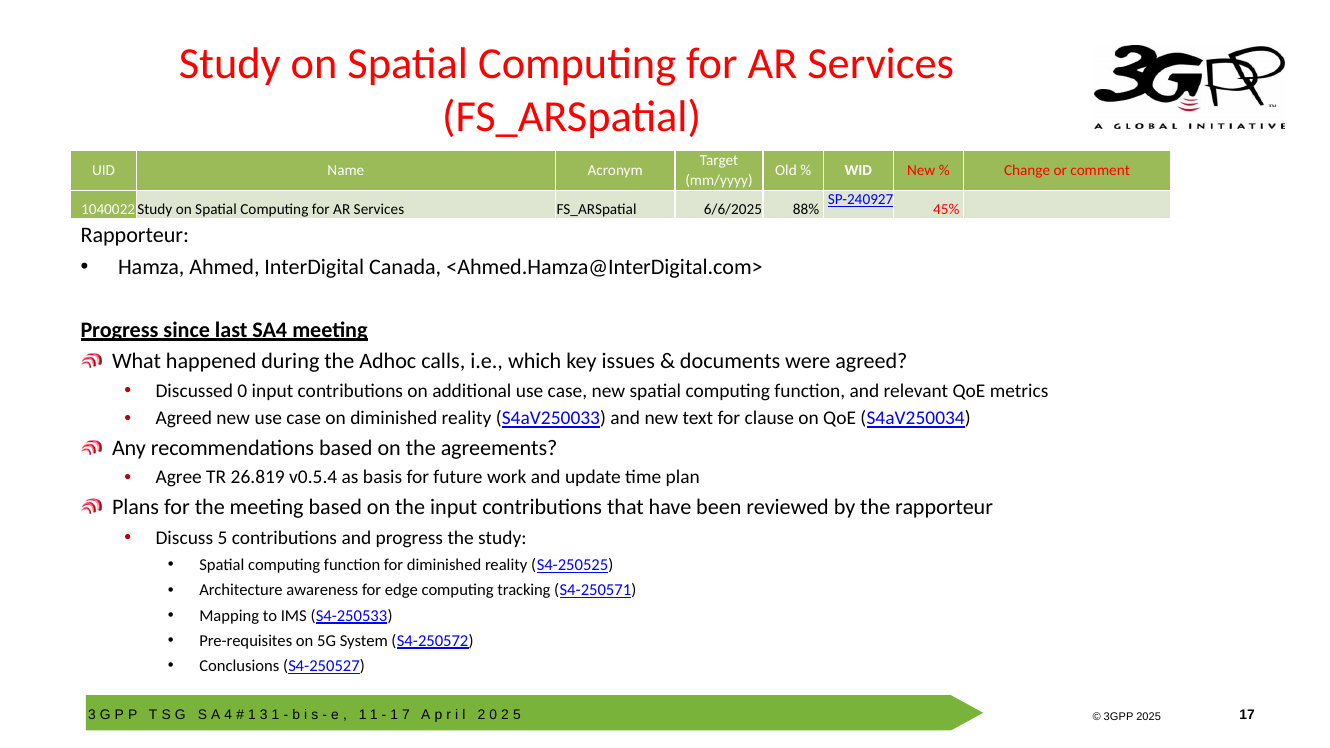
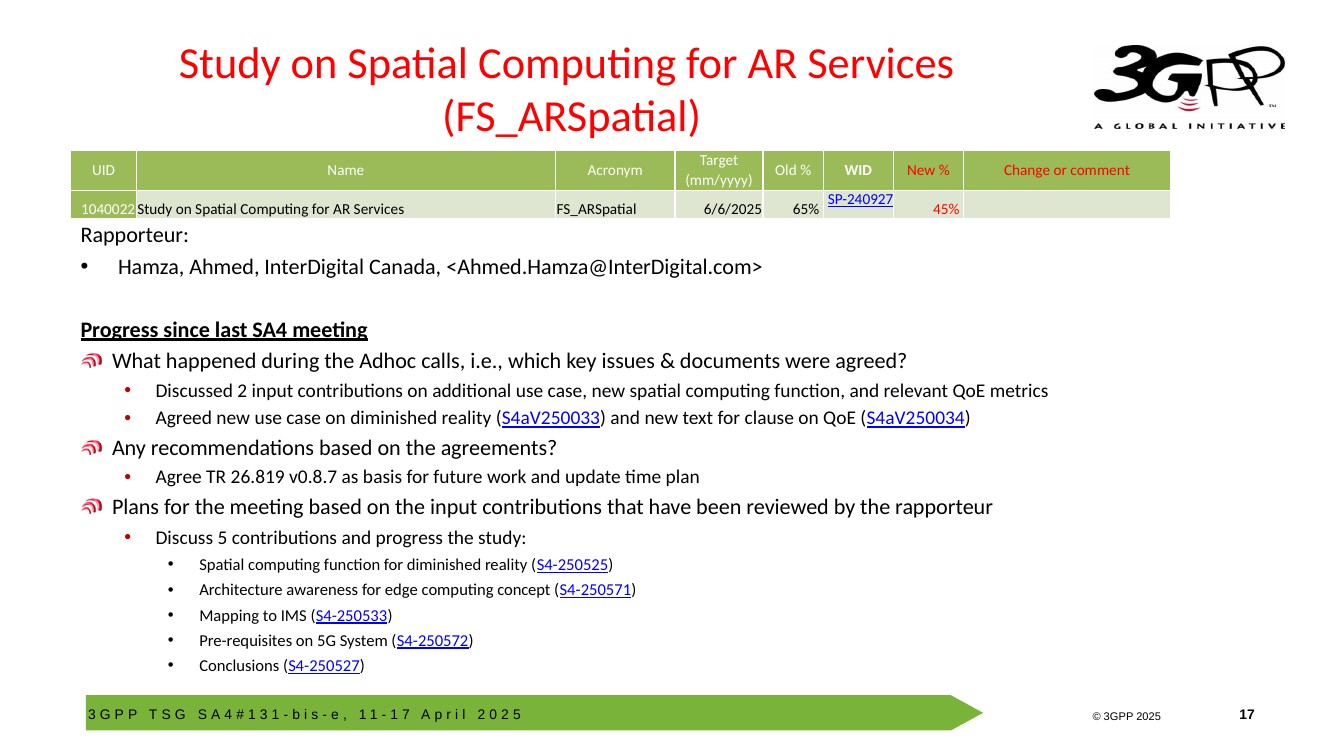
88%: 88% -> 65%
Discussed 0: 0 -> 2
v0.5.4: v0.5.4 -> v0.8.7
tracking: tracking -> concept
